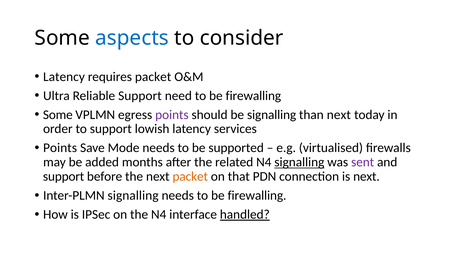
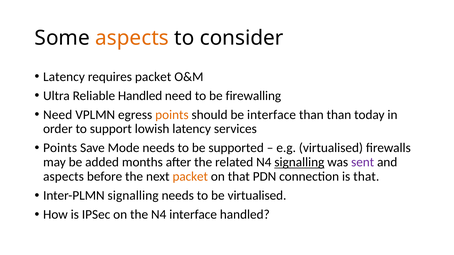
aspects at (132, 38) colour: blue -> orange
Reliable Support: Support -> Handled
Some at (58, 115): Some -> Need
points at (172, 115) colour: purple -> orange
be signalling: signalling -> interface
than next: next -> than
support at (64, 177): support -> aspects
is next: next -> that
needs to be firewalling: firewalling -> virtualised
handled at (245, 215) underline: present -> none
